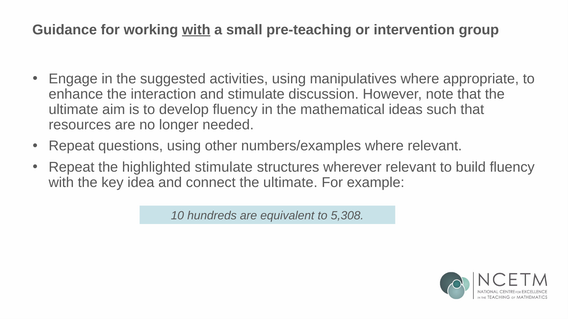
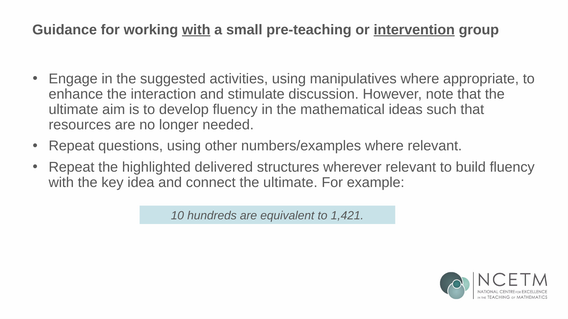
intervention underline: none -> present
highlighted stimulate: stimulate -> delivered
5,308: 5,308 -> 1,421
